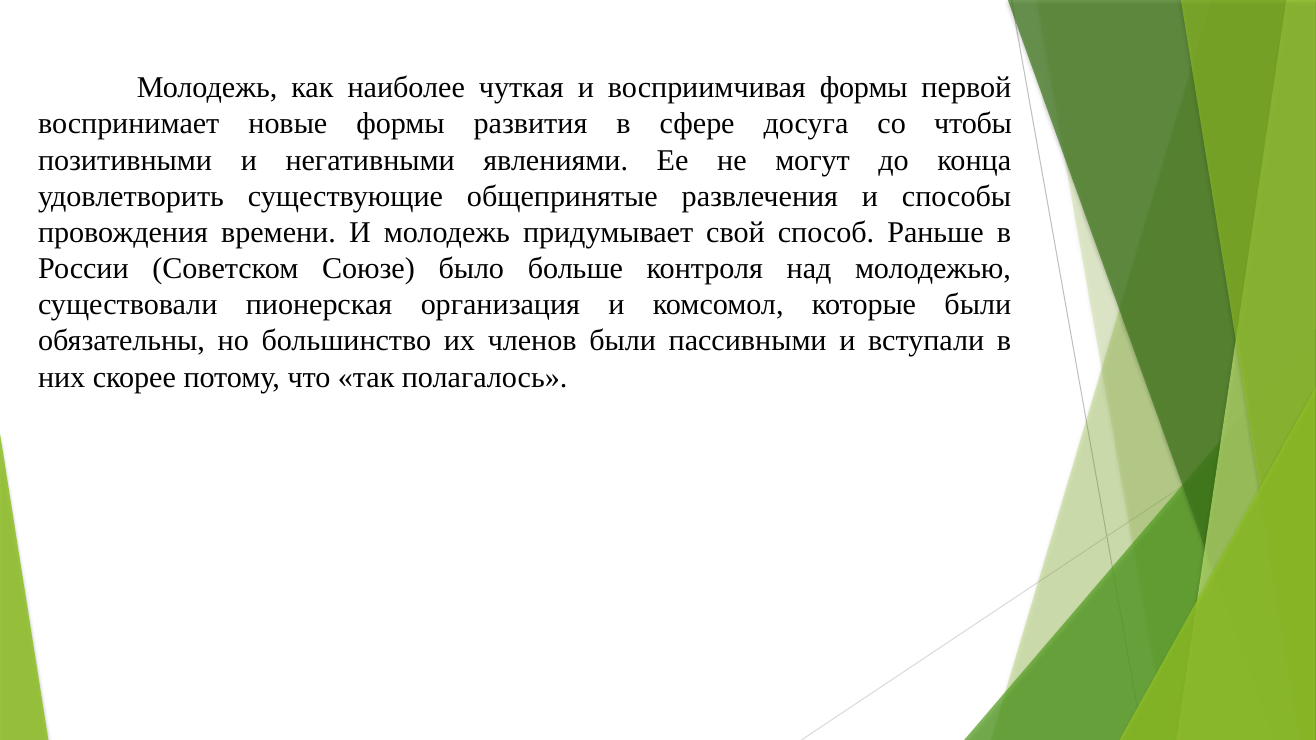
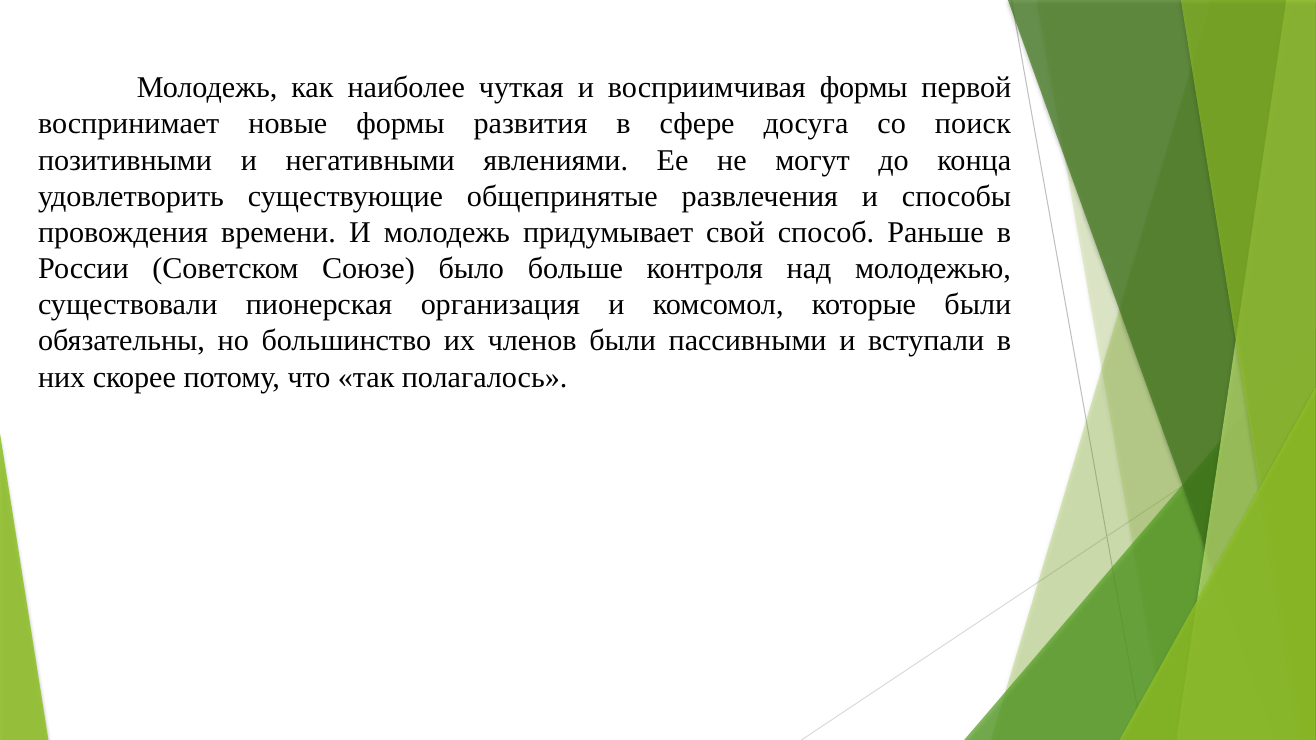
чтобы: чтобы -> поиск
